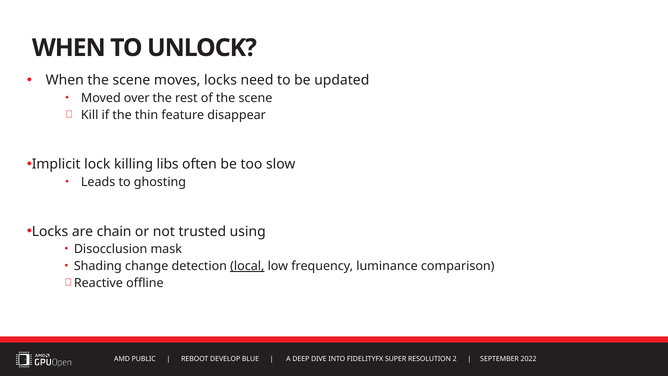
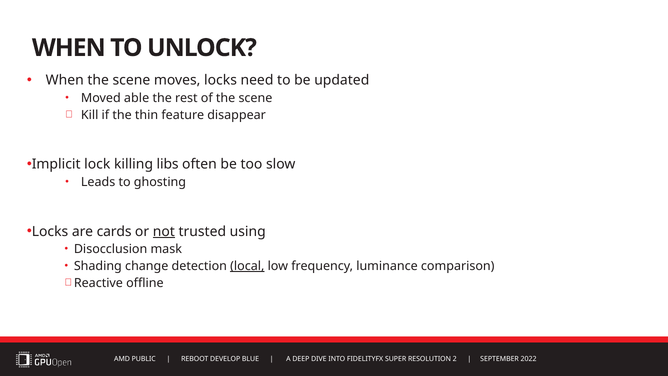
over: over -> able
chain: chain -> cards
not underline: none -> present
